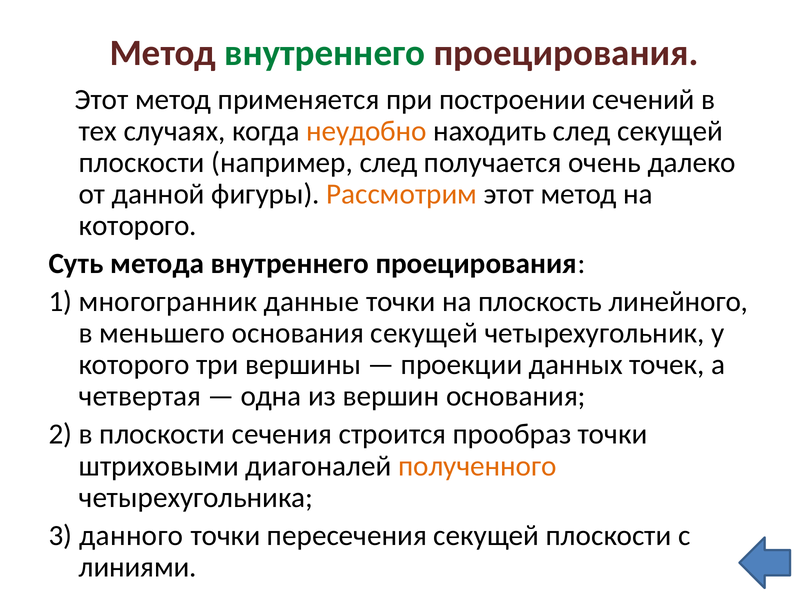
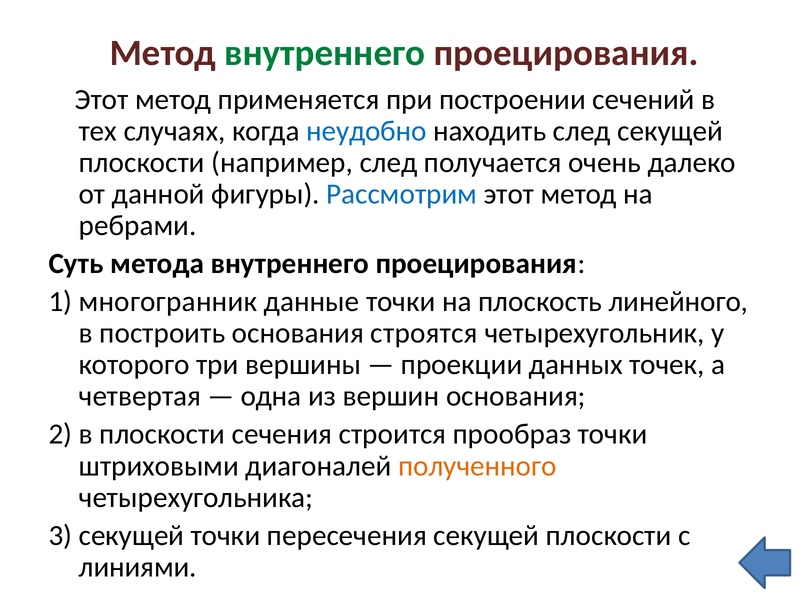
неудобно colour: orange -> blue
Рассмотрим colour: orange -> blue
которого at (138, 226): которого -> ребрами
меньшего: меньшего -> построить
основания секущей: секущей -> строятся
3 данного: данного -> секущей
